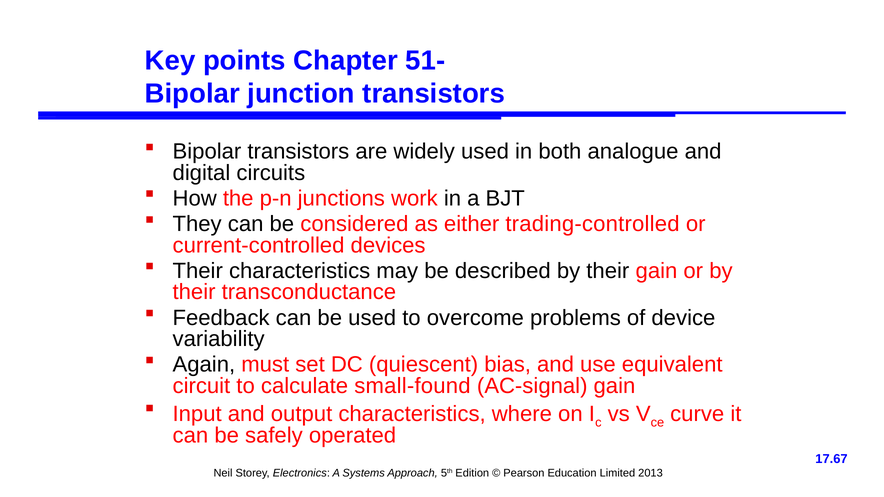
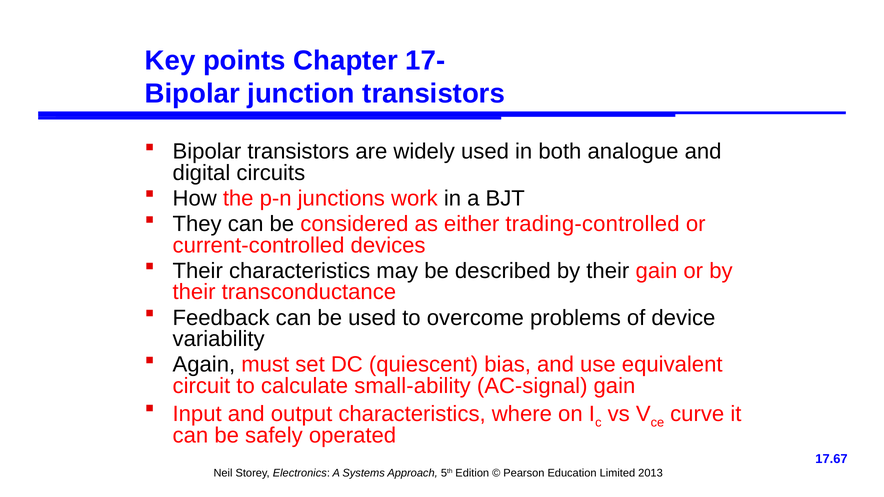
51-: 51- -> 17-
small-found: small-found -> small-ability
